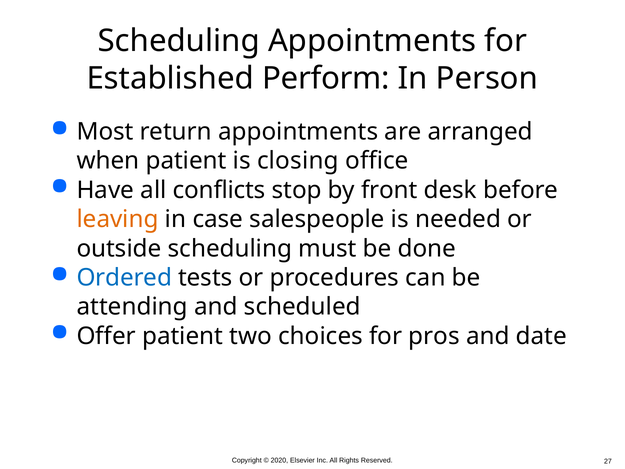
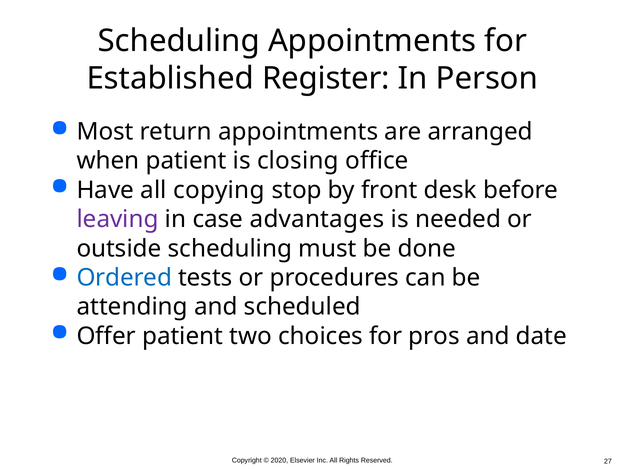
Perform: Perform -> Register
conflicts: conflicts -> copying
leaving colour: orange -> purple
salespeople: salespeople -> advantages
